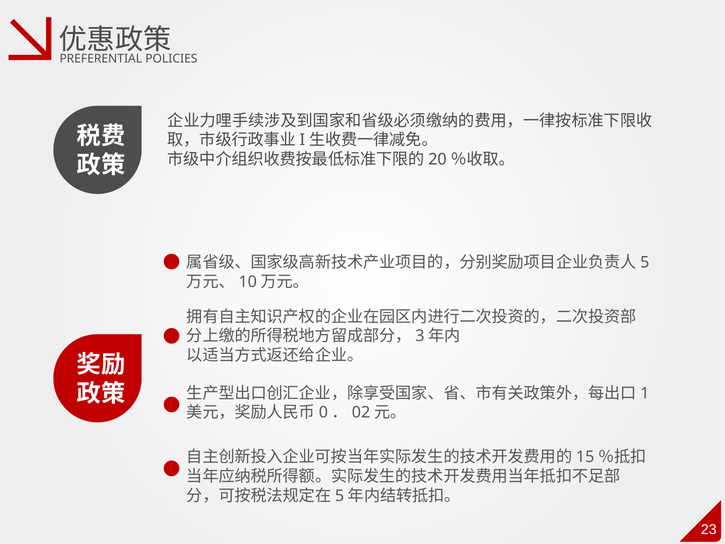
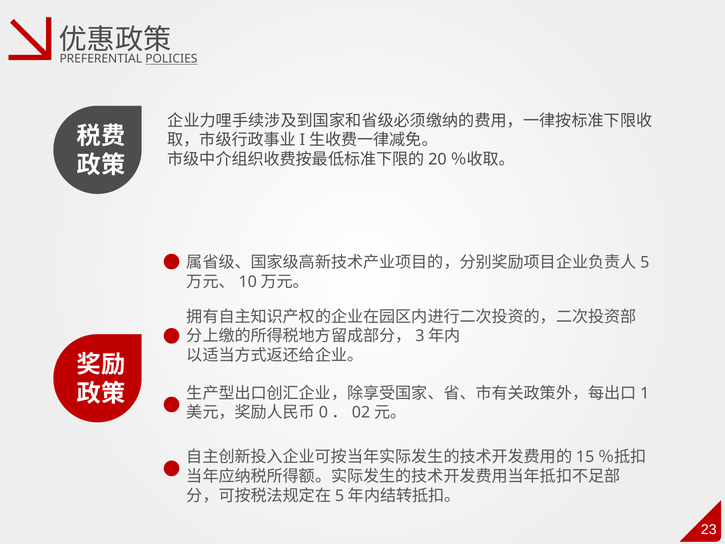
POLICIES underline: none -> present
